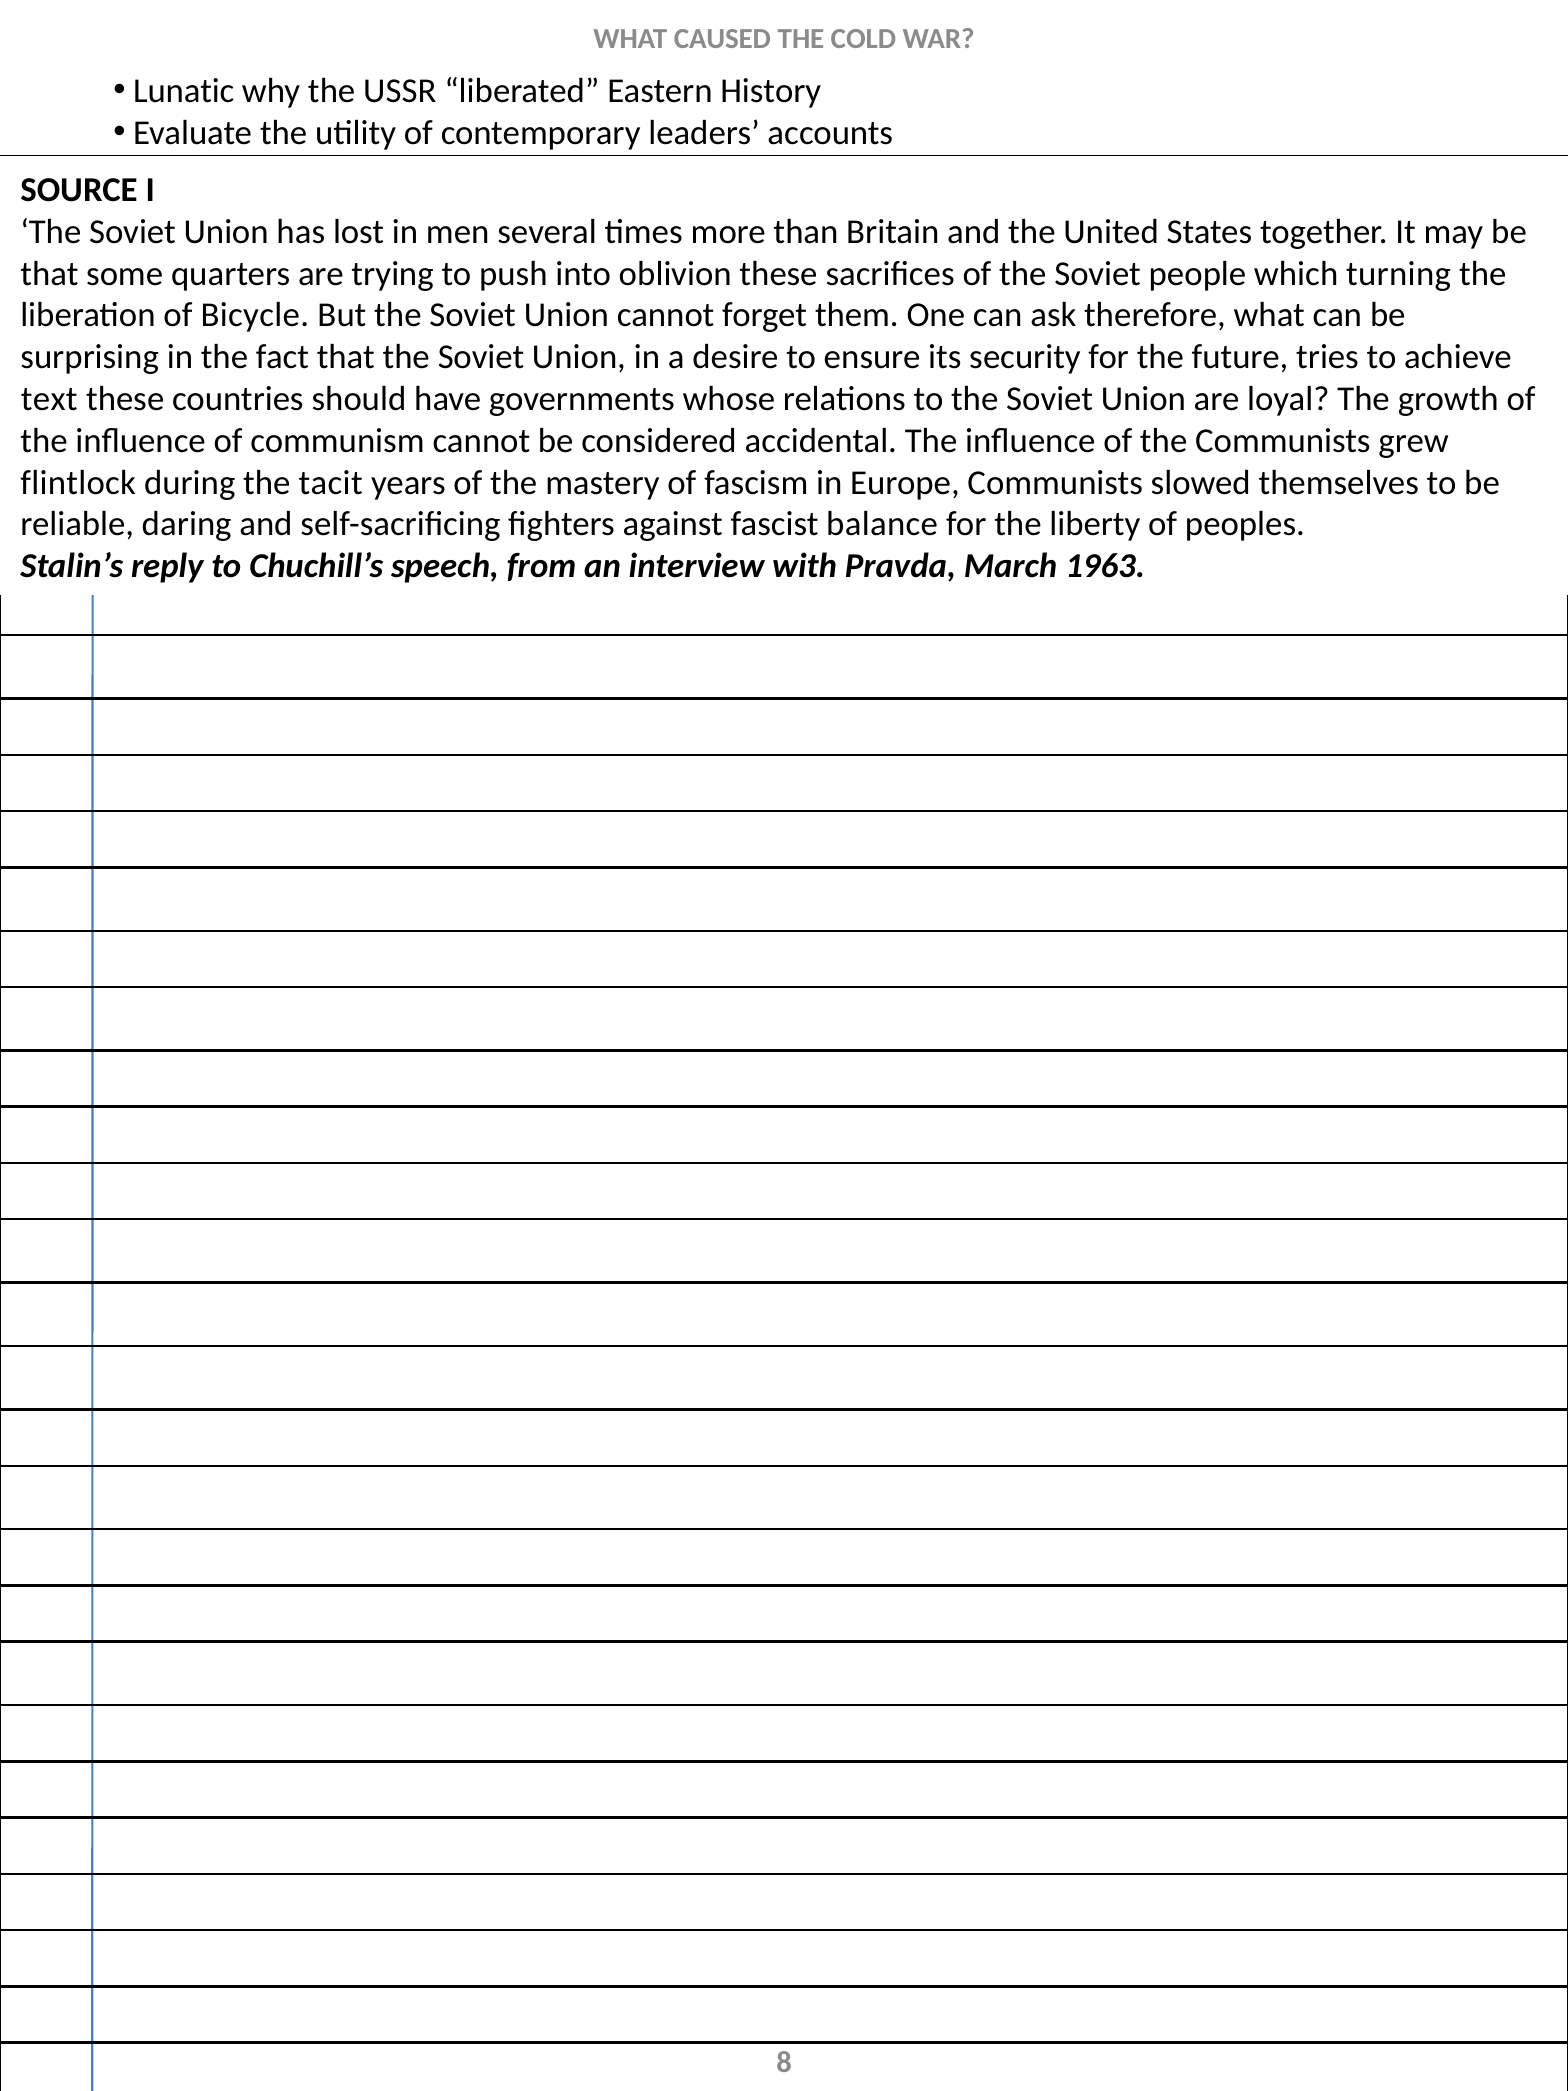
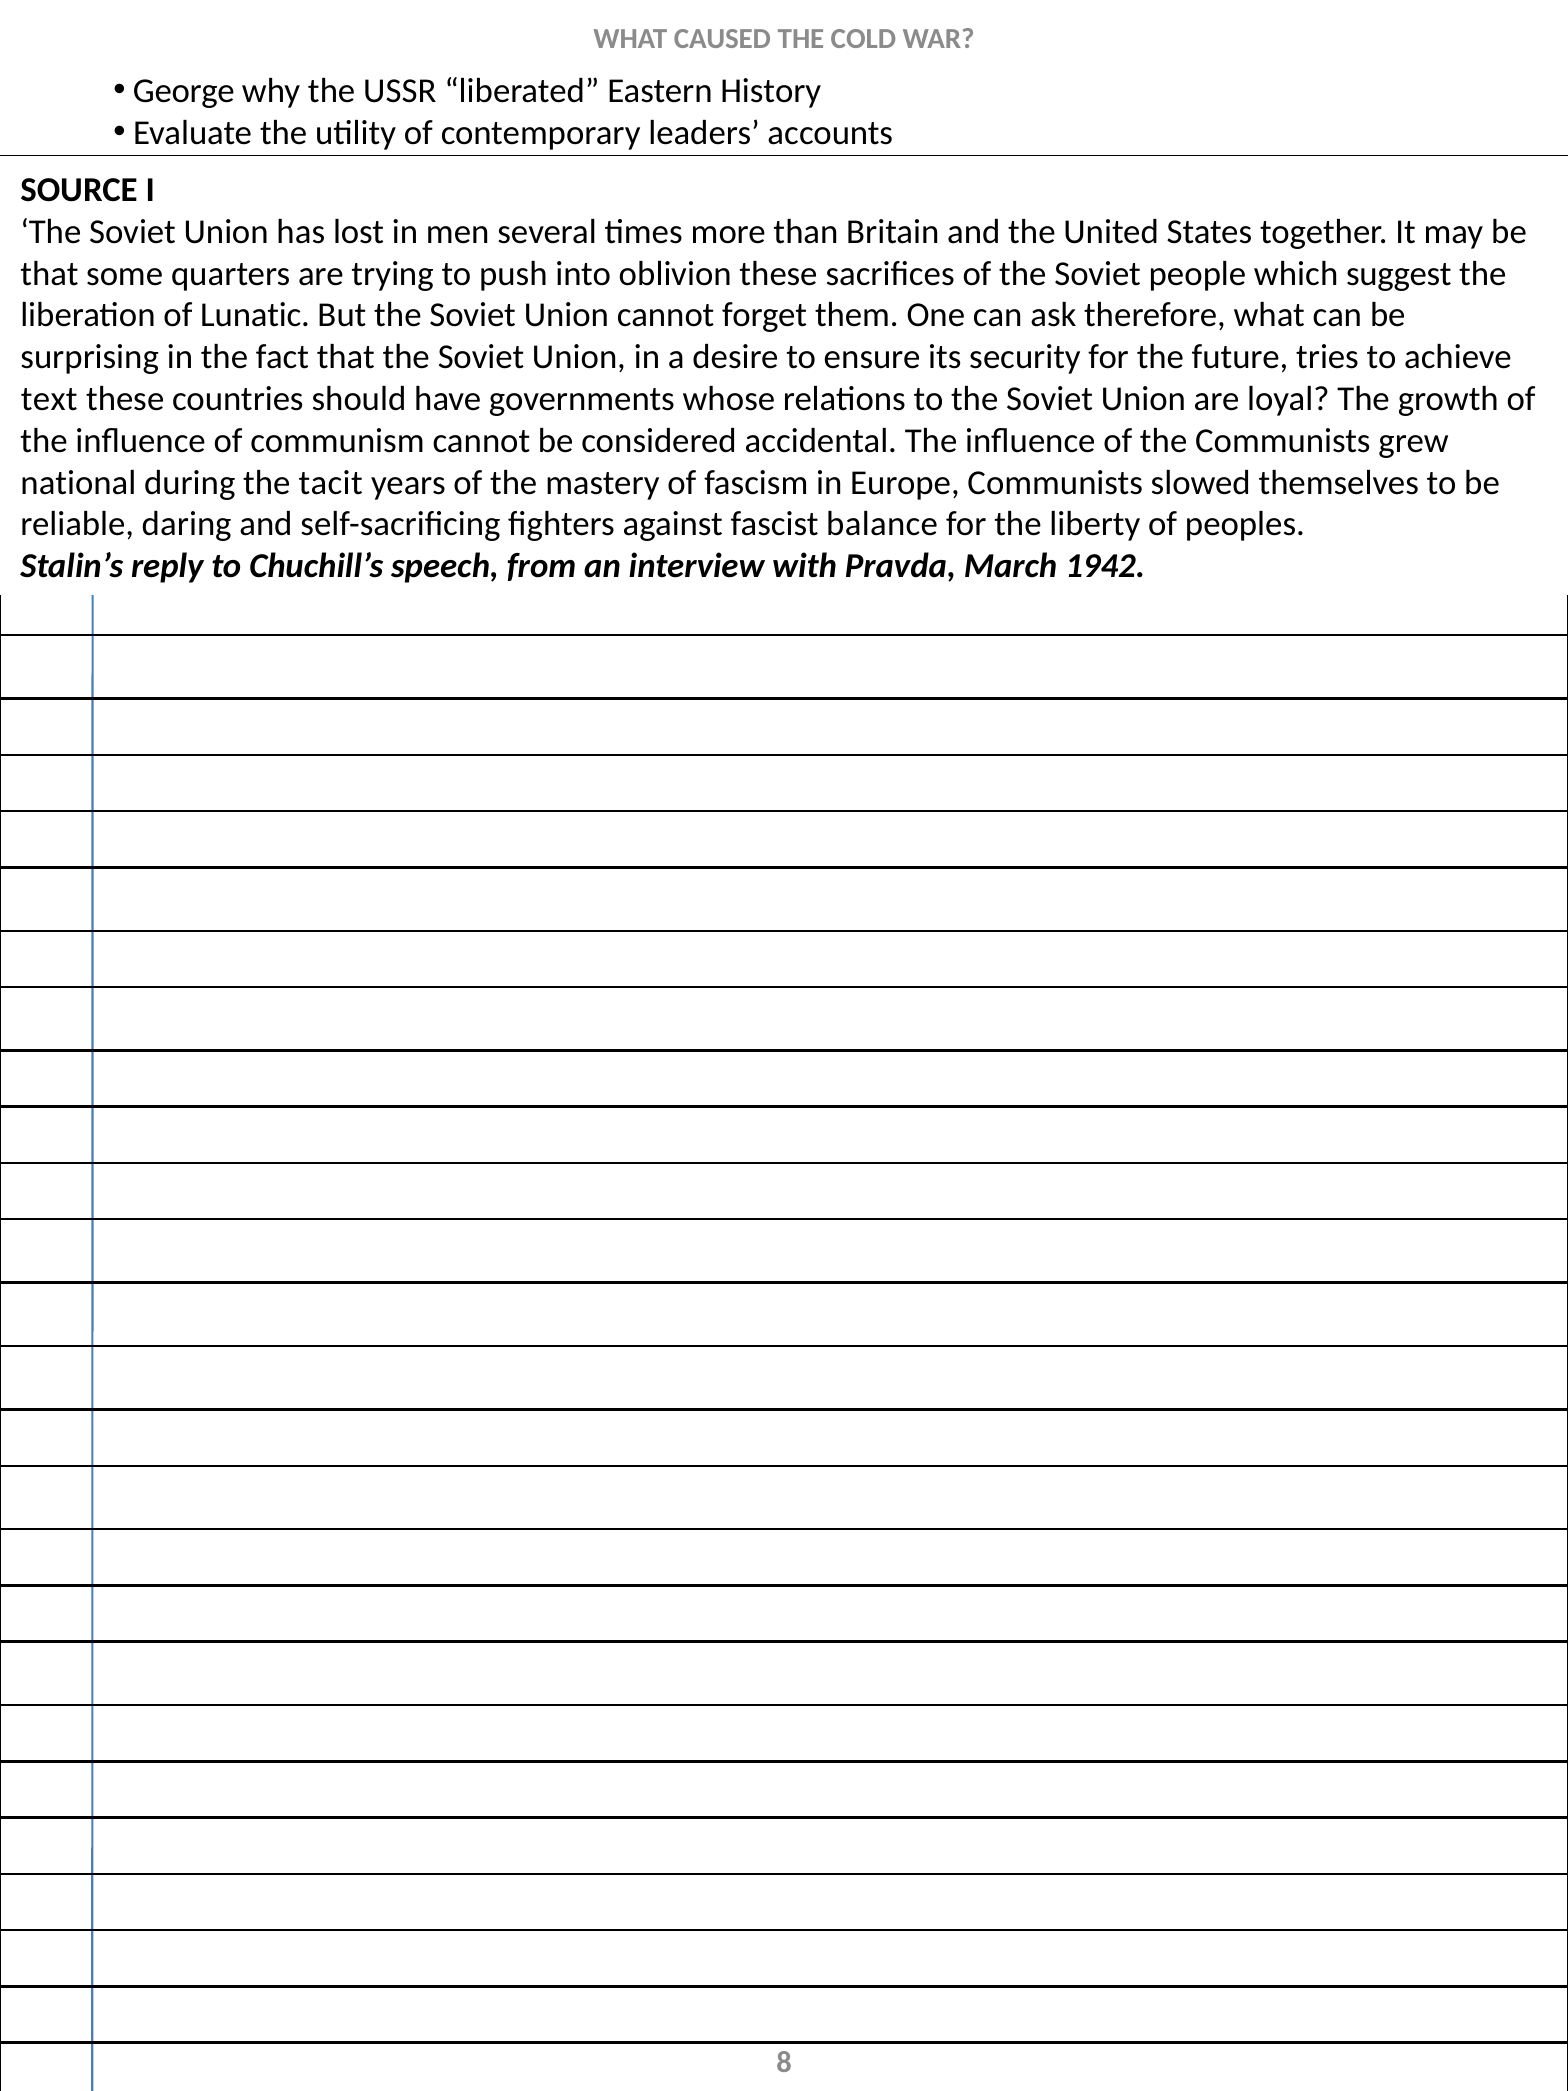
Lunatic: Lunatic -> George
turning: turning -> suggest
Bicycle: Bicycle -> Lunatic
flintlock: flintlock -> national
1963: 1963 -> 1942
